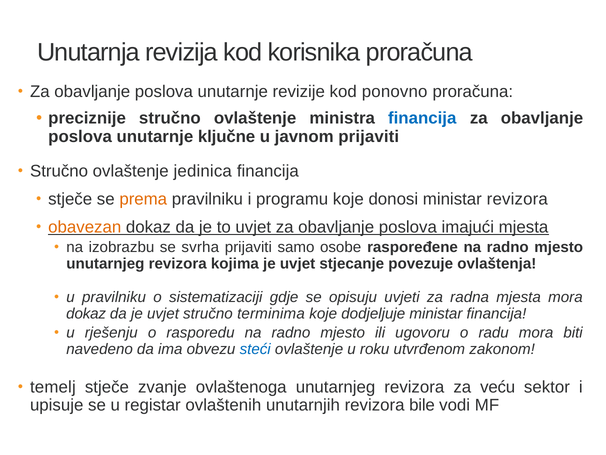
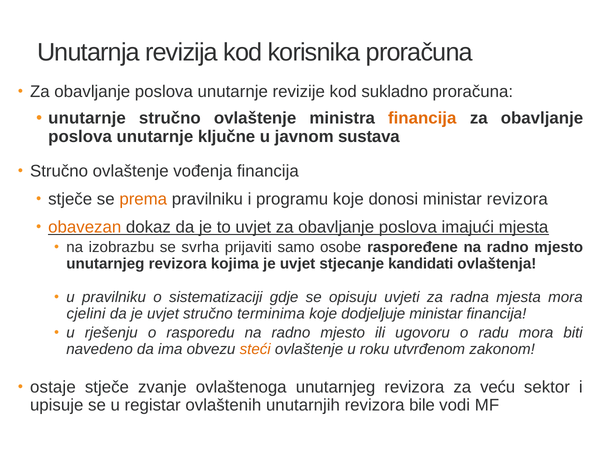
ponovno: ponovno -> sukladno
preciznije at (87, 118): preciznije -> unutarnje
financija at (422, 118) colour: blue -> orange
javnom prijaviti: prijaviti -> sustava
jedinica: jedinica -> vođenja
povezuje: povezuje -> kandidati
dokaz at (86, 313): dokaz -> cjelini
steći colour: blue -> orange
temelj: temelj -> ostaje
